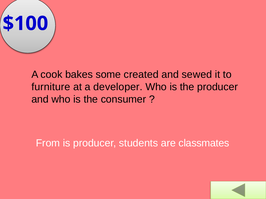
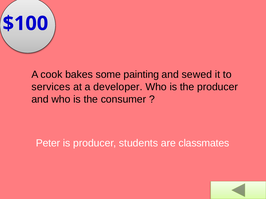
created: created -> painting
furniture: furniture -> services
From: From -> Peter
